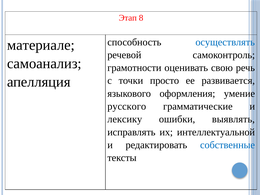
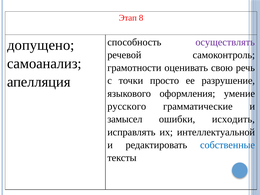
осуществлять colour: blue -> purple
материале: материале -> допущено
развивается: развивается -> разрушение
лексику: лексику -> замысел
выявлять: выявлять -> исходить
